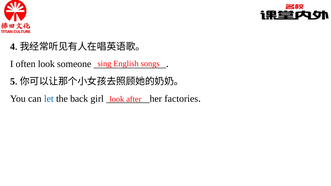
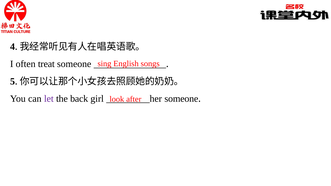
often look: look -> treat
let colour: blue -> purple
factories at (181, 99): factories -> someone
